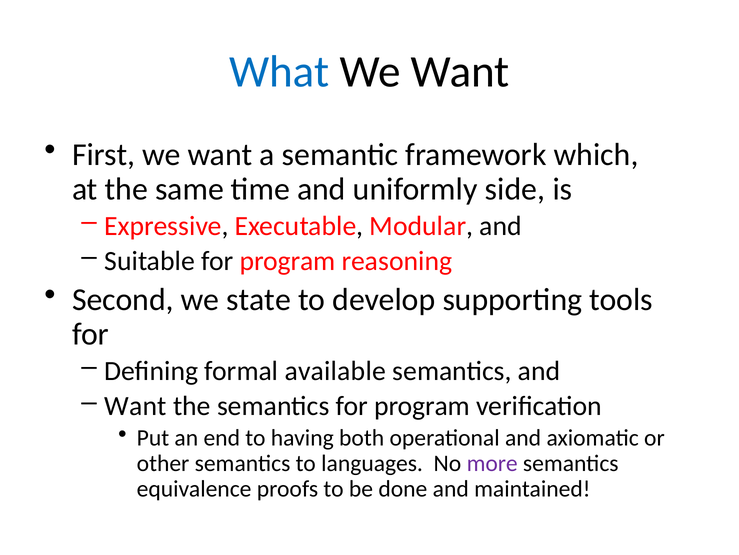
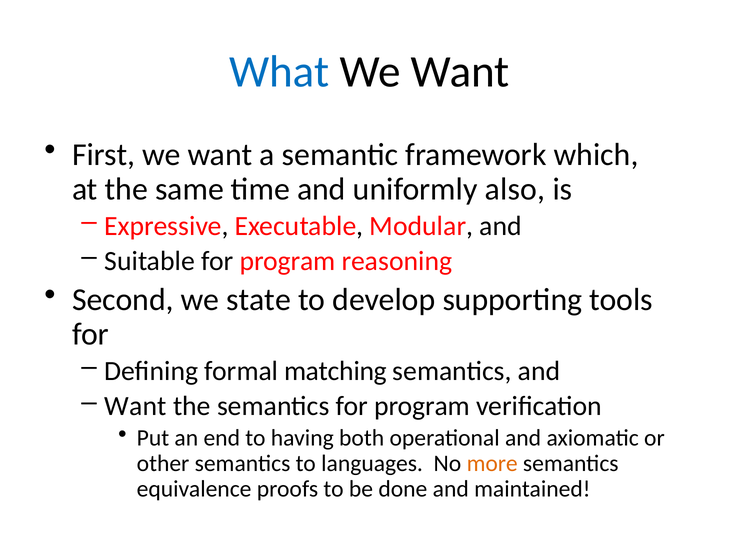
side: side -> also
available: available -> matching
more colour: purple -> orange
